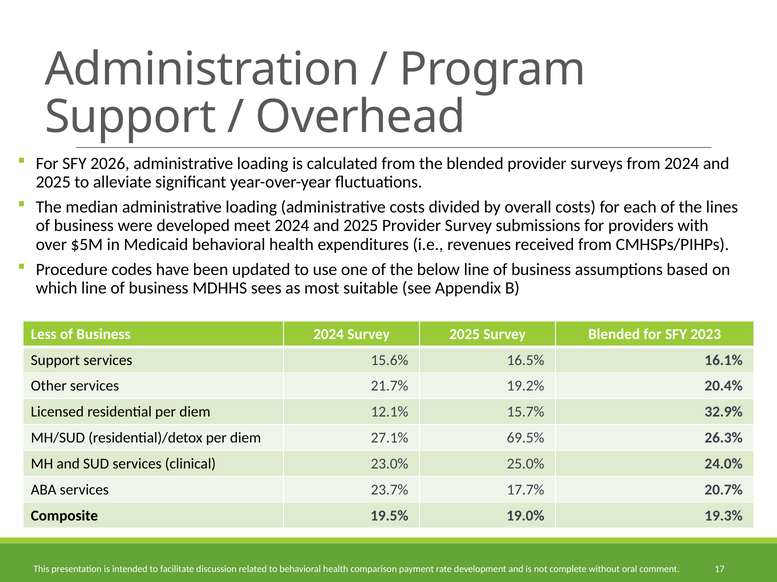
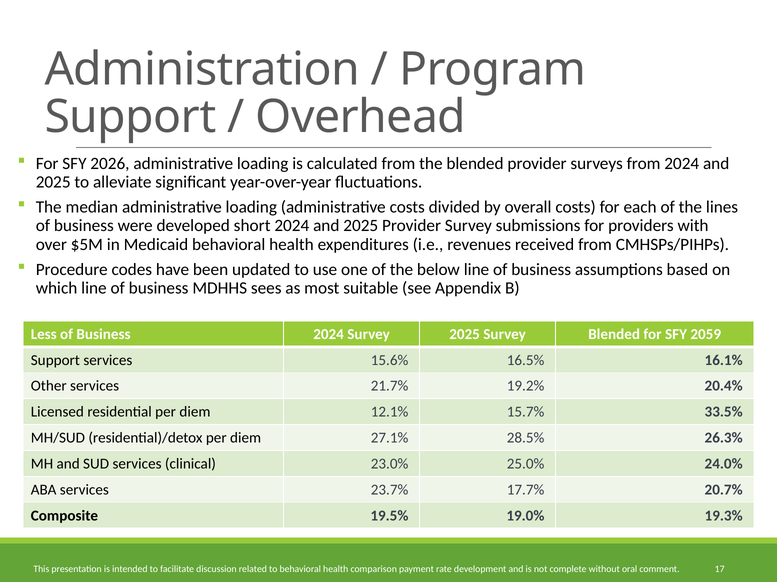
meet: meet -> short
2023: 2023 -> 2059
32.9%: 32.9% -> 33.5%
69.5%: 69.5% -> 28.5%
